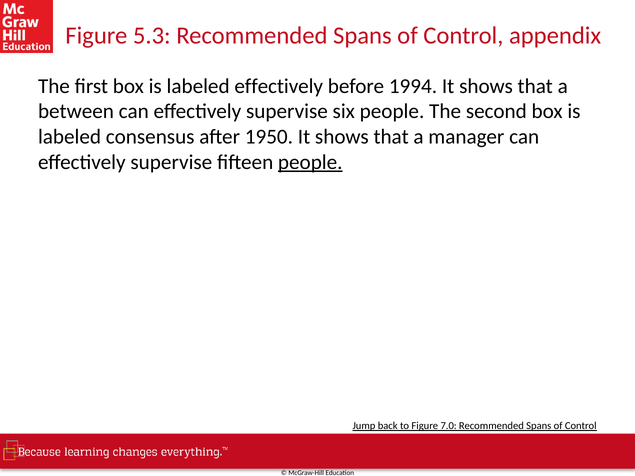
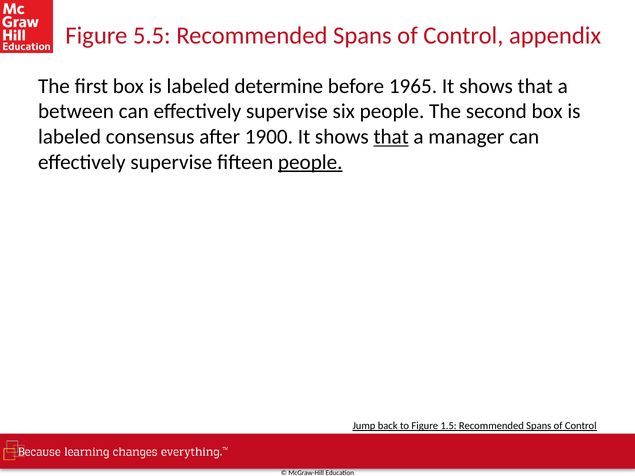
5.3: 5.3 -> 5.5
labeled effectively: effectively -> determine
1994: 1994 -> 1965
1950: 1950 -> 1900
that at (391, 137) underline: none -> present
7.0: 7.0 -> 1.5
